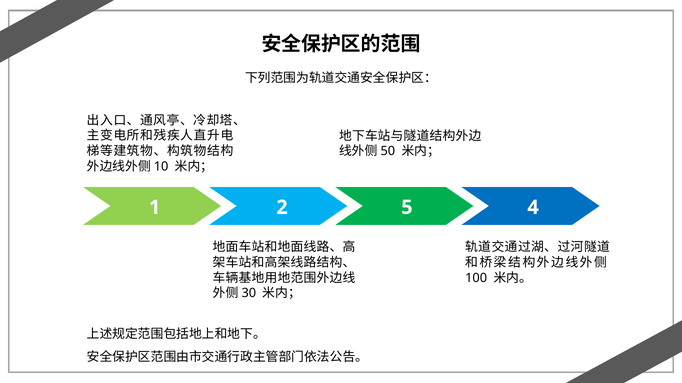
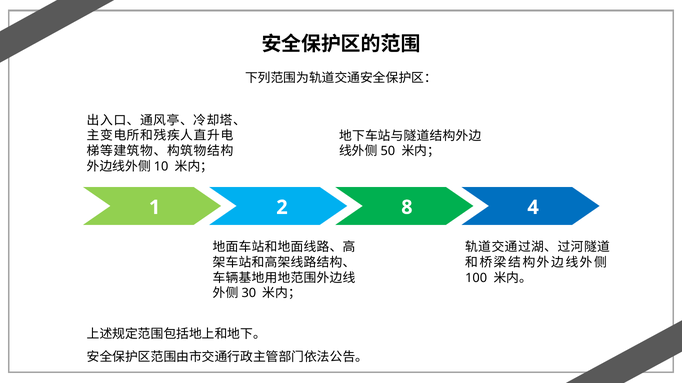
5: 5 -> 8
